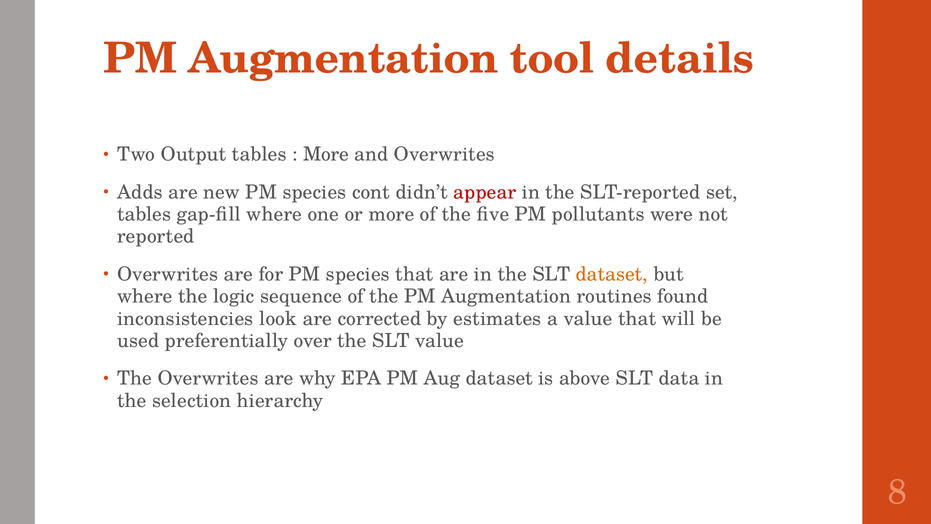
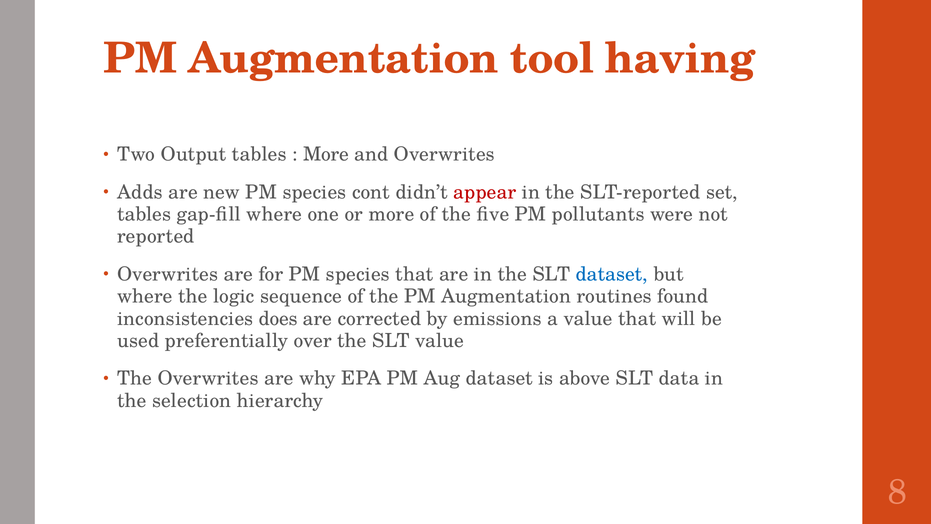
details: details -> having
dataset at (612, 274) colour: orange -> blue
look: look -> does
estimates: estimates -> emissions
